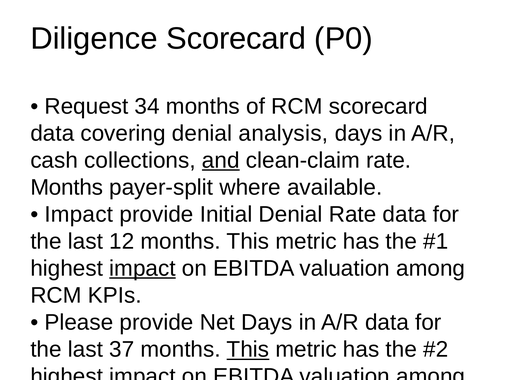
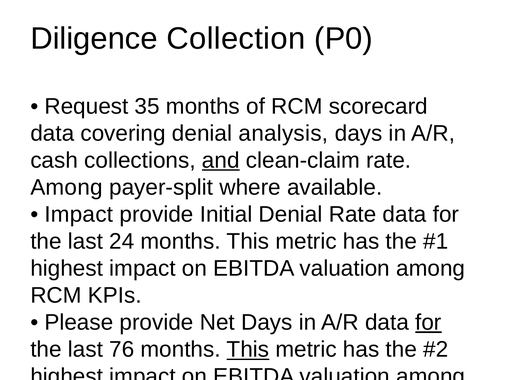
Diligence Scorecard: Scorecard -> Collection
34: 34 -> 35
Months at (67, 187): Months -> Among
12: 12 -> 24
impact at (142, 269) underline: present -> none
for at (428, 323) underline: none -> present
37: 37 -> 76
